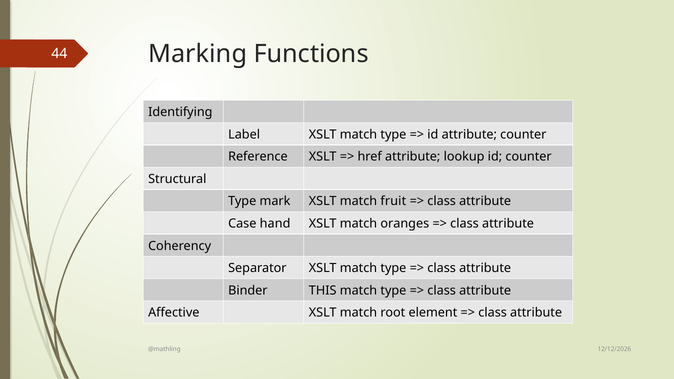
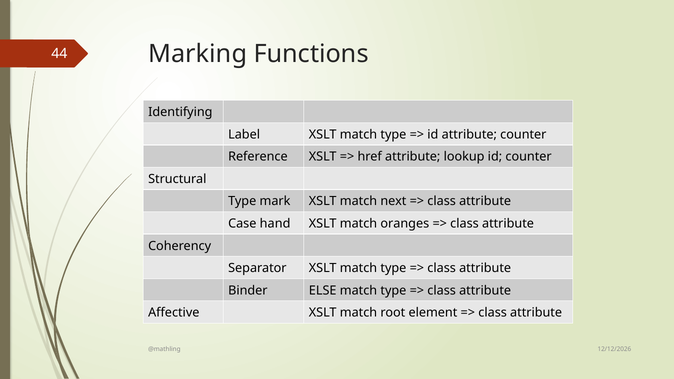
fruit: fruit -> next
THIS: THIS -> ELSE
